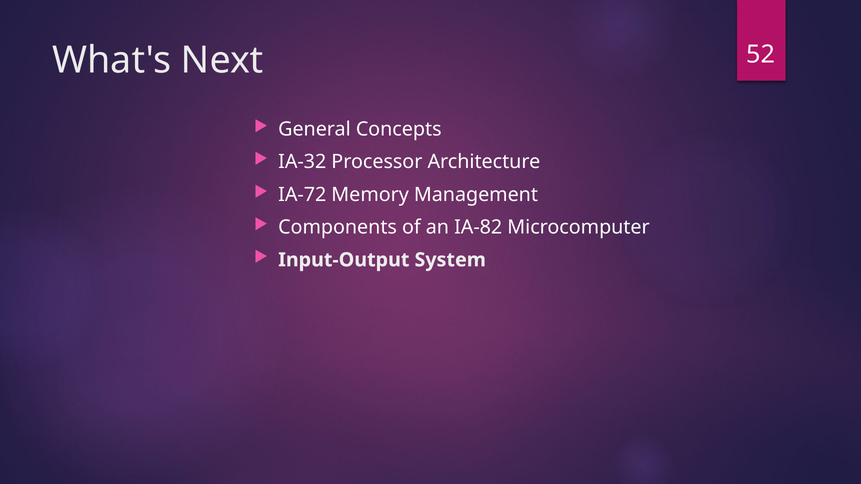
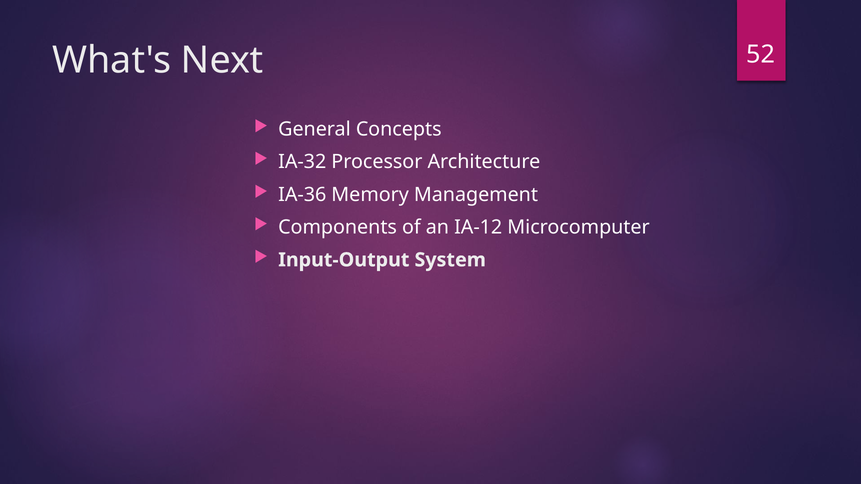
IA-72: IA-72 -> IA-36
IA-82: IA-82 -> IA-12
